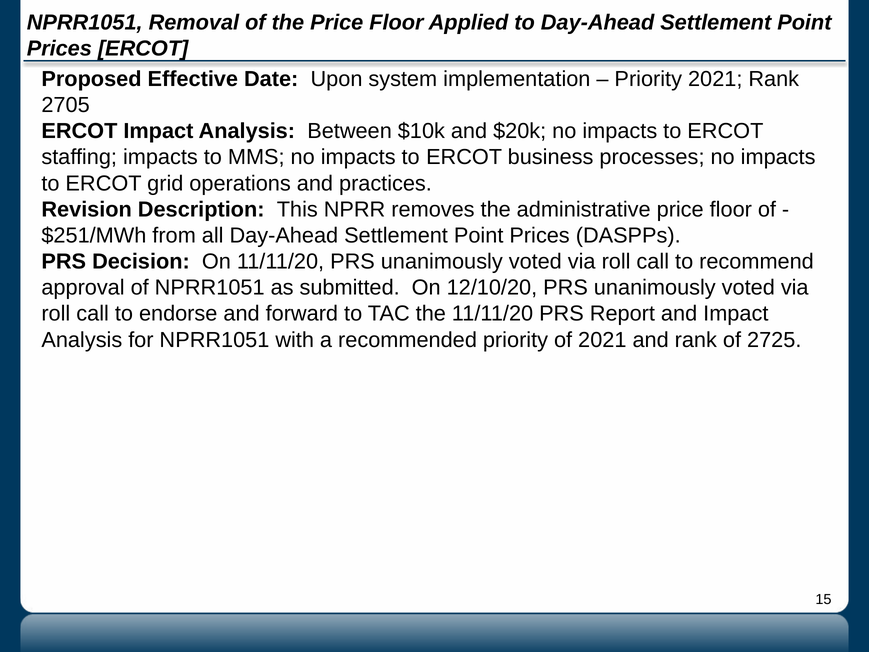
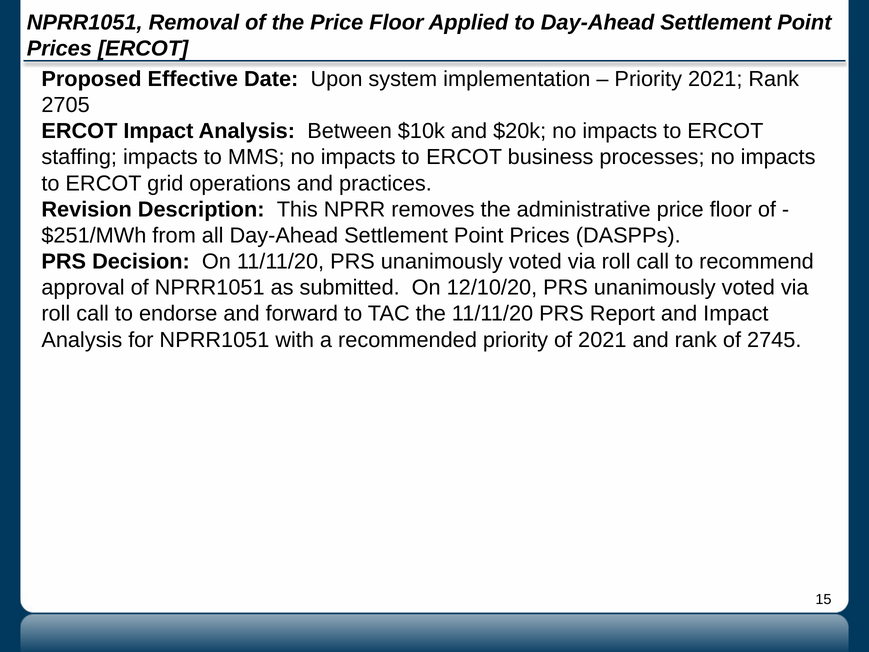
2725: 2725 -> 2745
